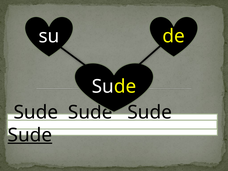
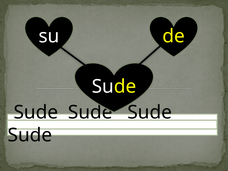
Sude at (30, 135) underline: present -> none
